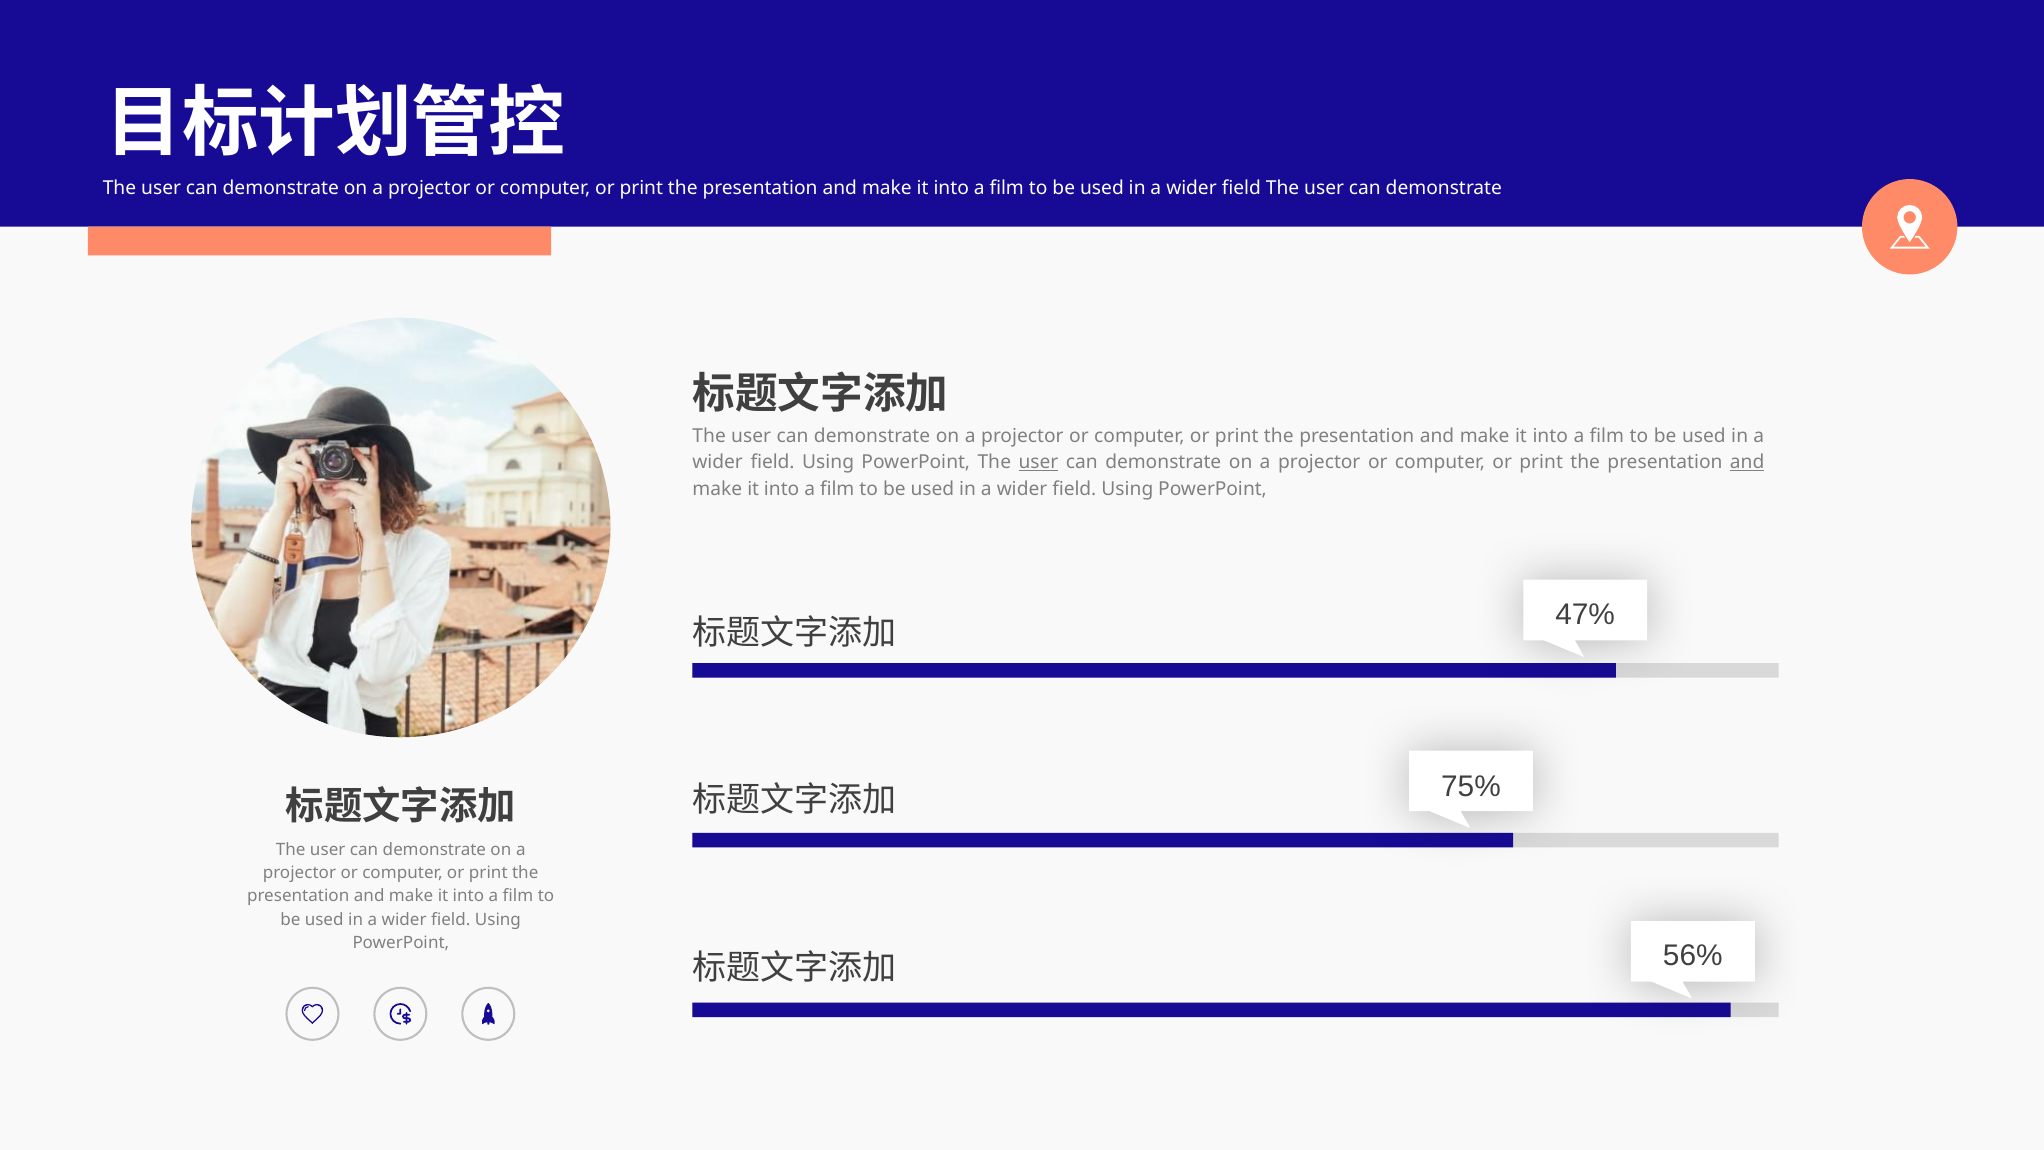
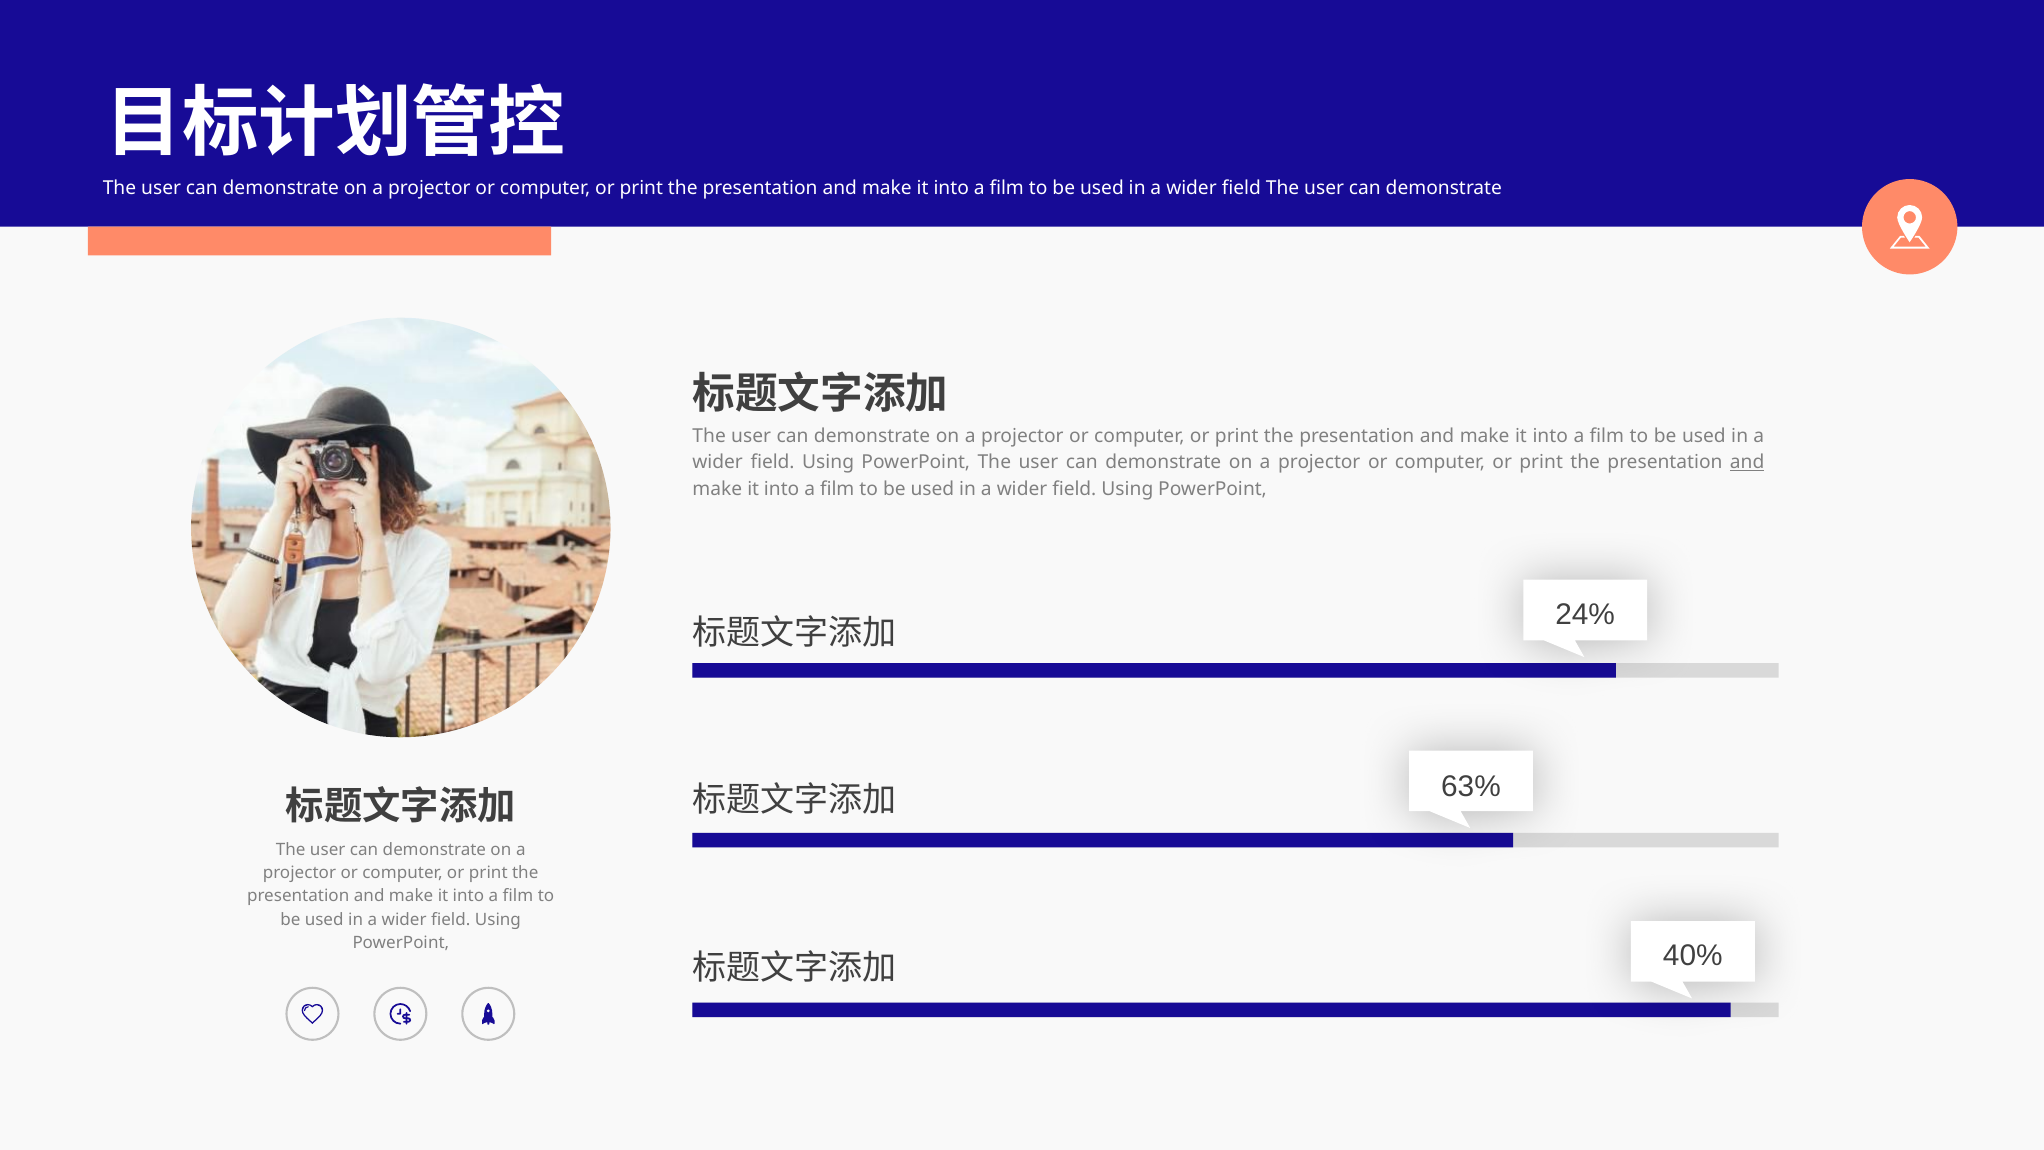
user at (1038, 463) underline: present -> none
47%: 47% -> 24%
75%: 75% -> 63%
56%: 56% -> 40%
